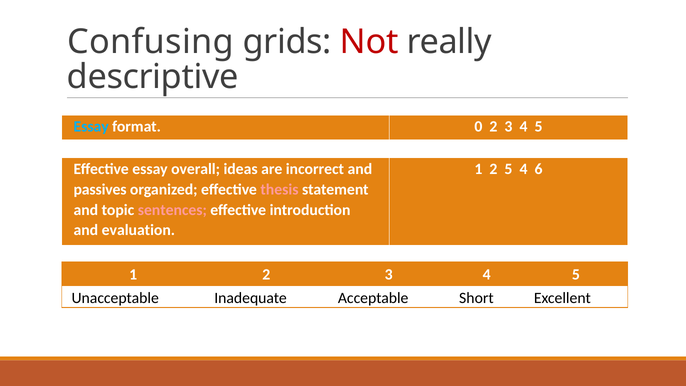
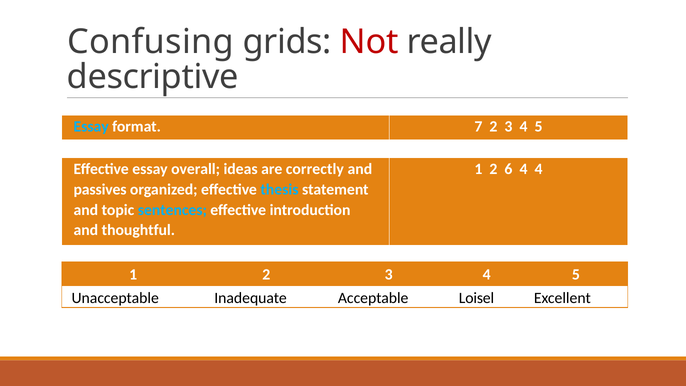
0: 0 -> 7
incorrect: incorrect -> correctly
2 5: 5 -> 6
4 6: 6 -> 4
thesis colour: pink -> light blue
sentences colour: pink -> light blue
evaluation: evaluation -> thoughtful
Short: Short -> Loisel
